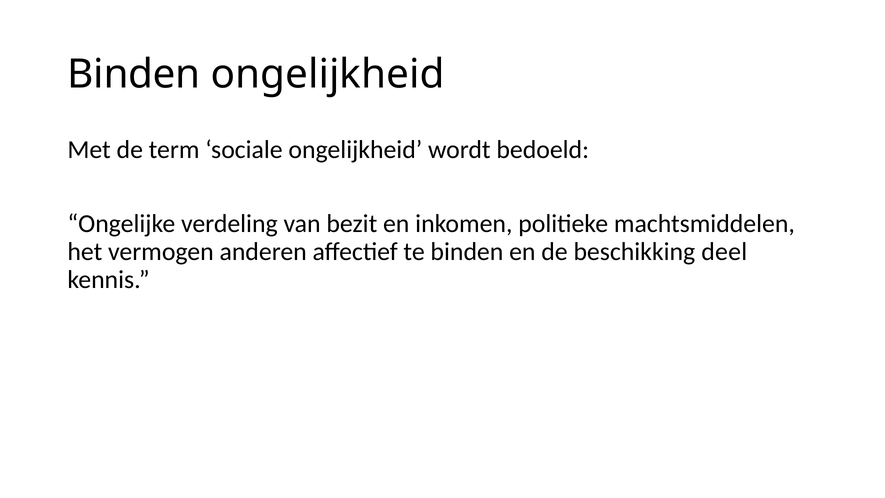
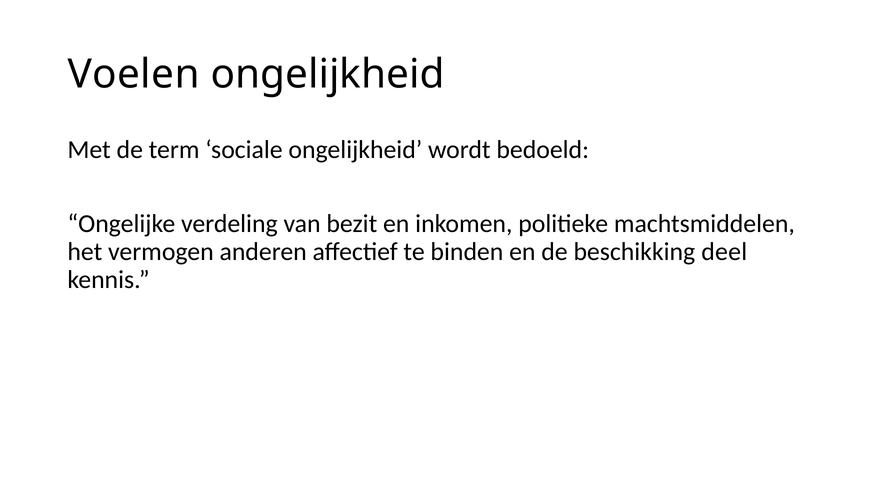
Binden at (134, 74): Binden -> Voelen
